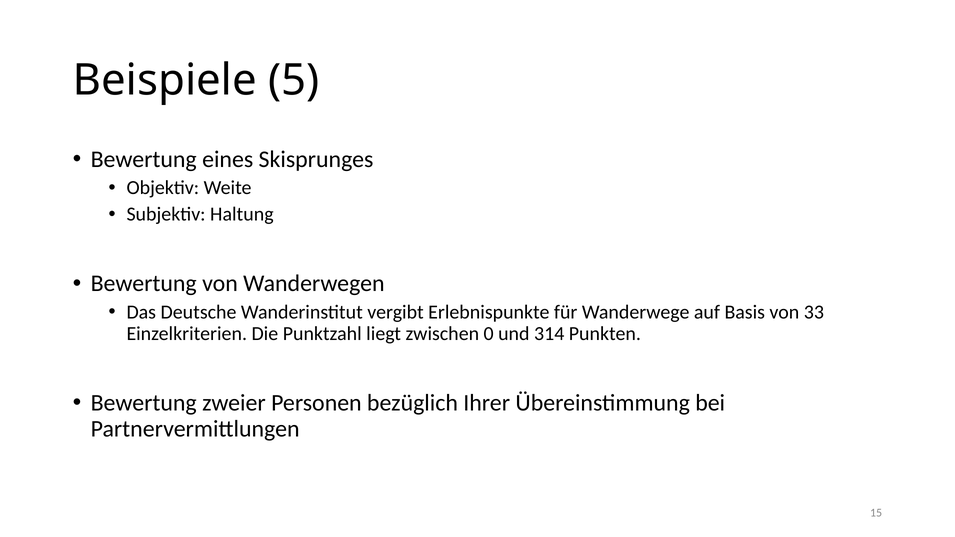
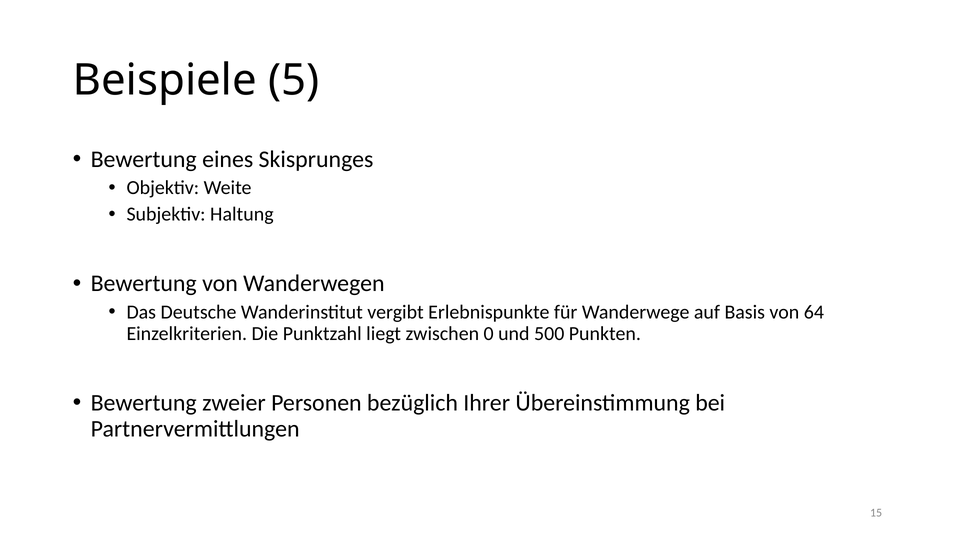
33: 33 -> 64
314: 314 -> 500
